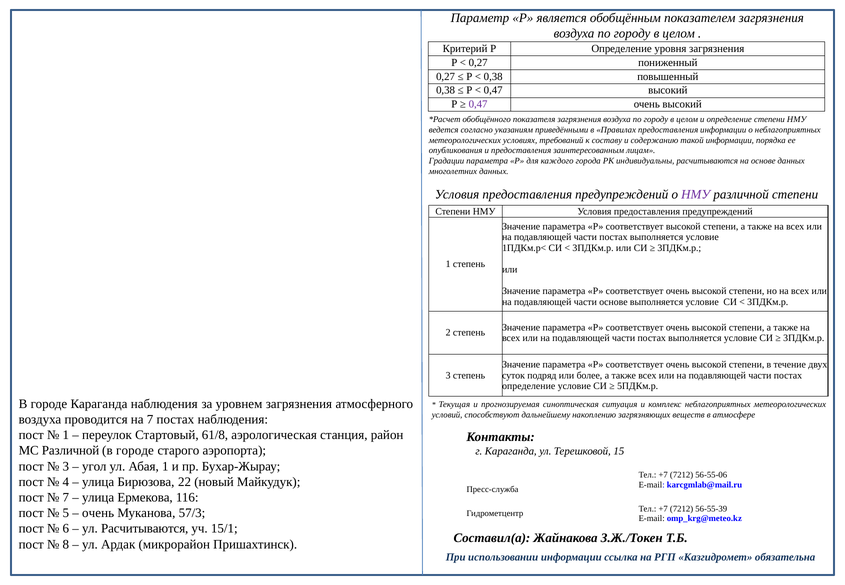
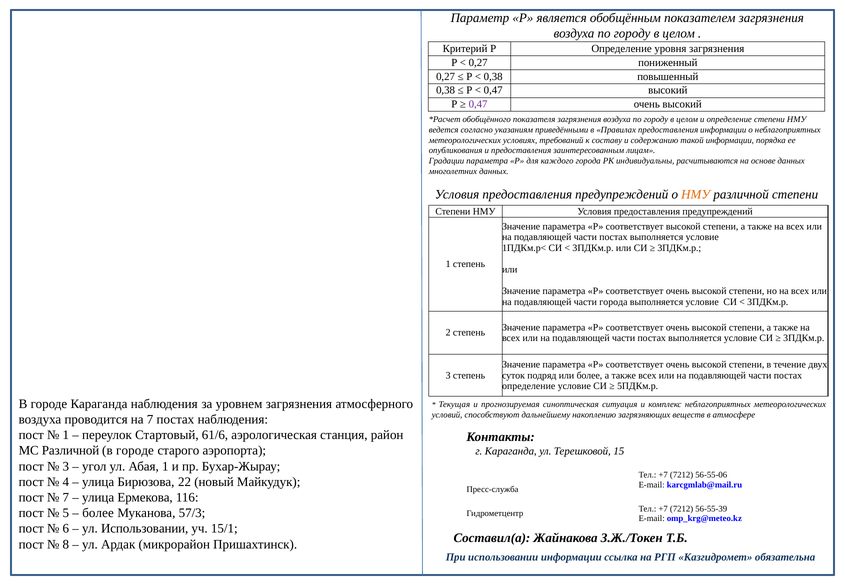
НМУ at (696, 194) colour: purple -> orange
части основе: основе -> города
61/8: 61/8 -> 61/6
очень at (98, 513): очень -> более
ул Расчитываются: Расчитываются -> Использовании
